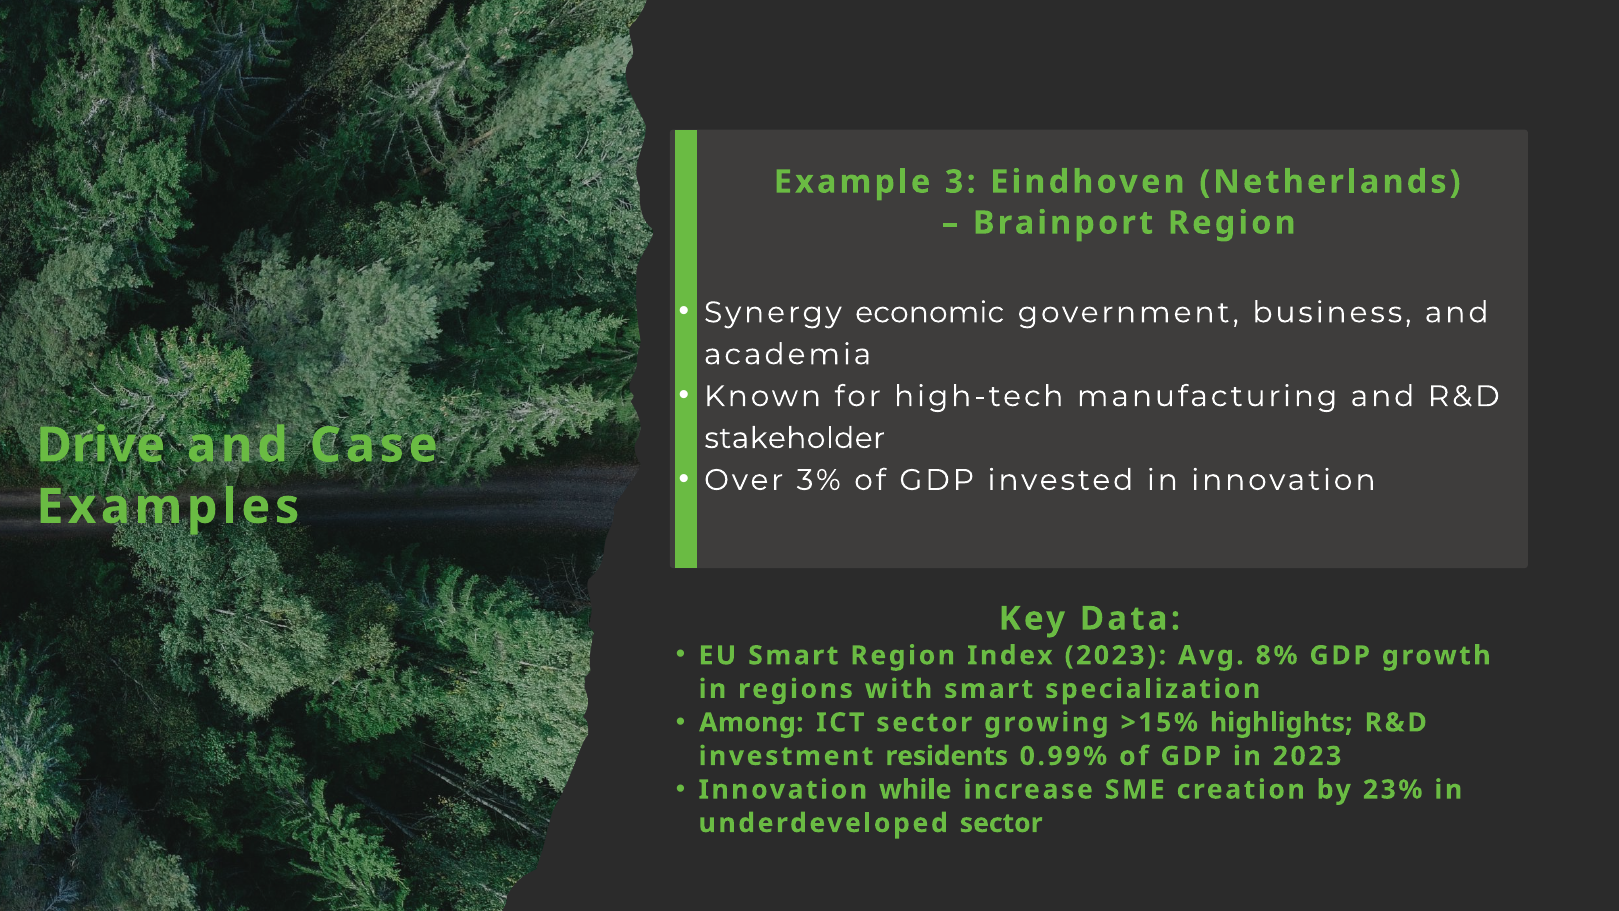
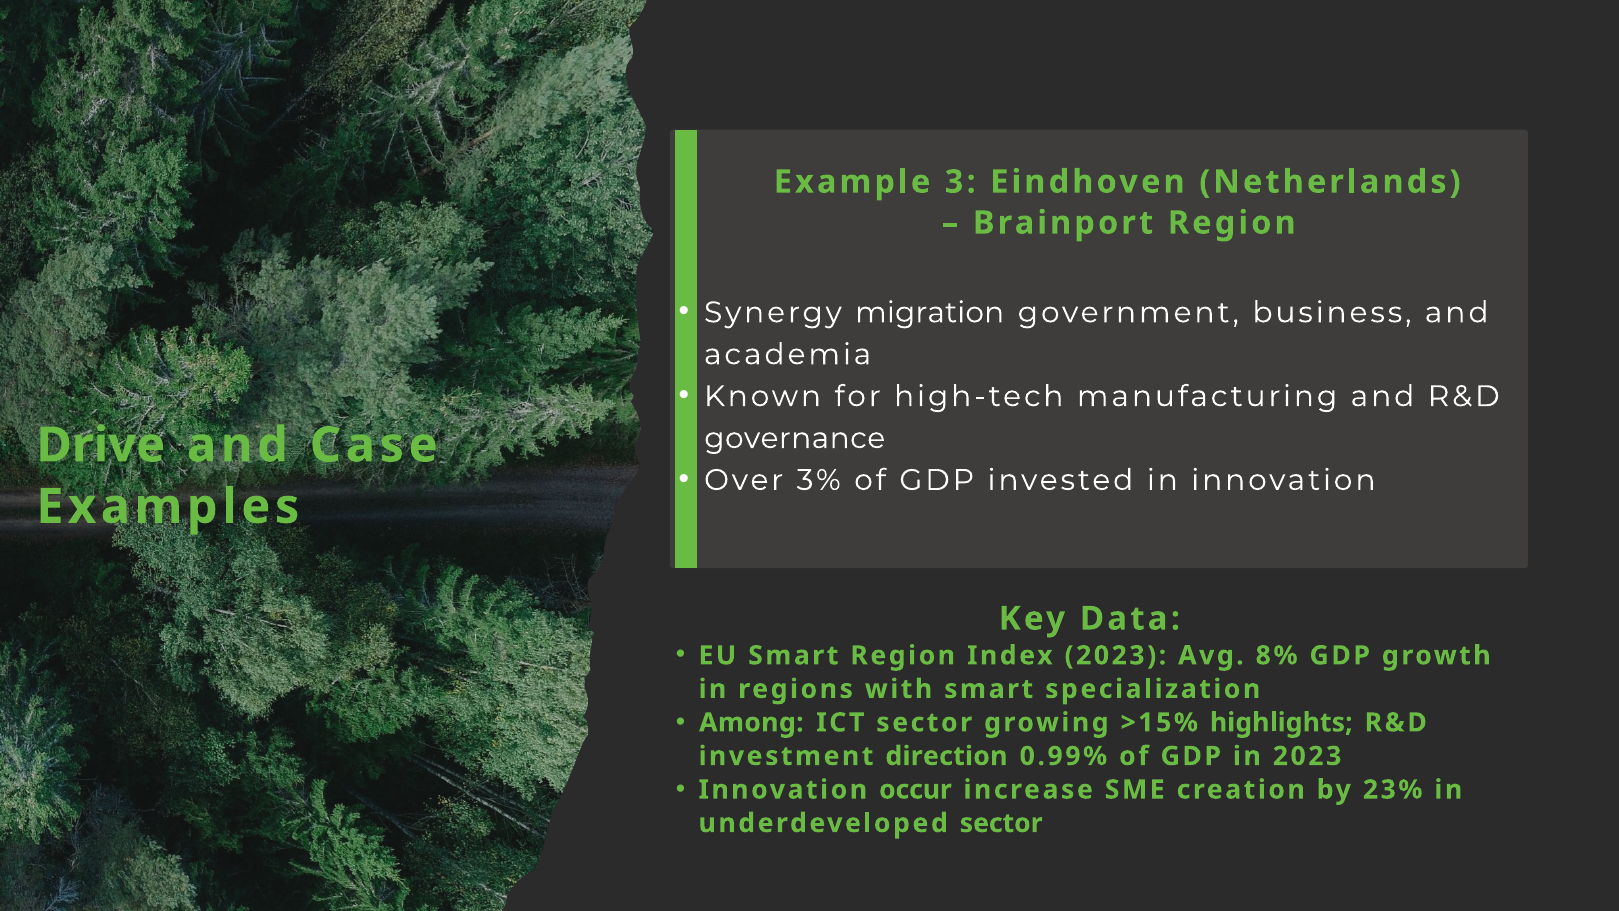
economic: economic -> migration
stakeholder: stakeholder -> governance
residents: residents -> direction
while: while -> occur
